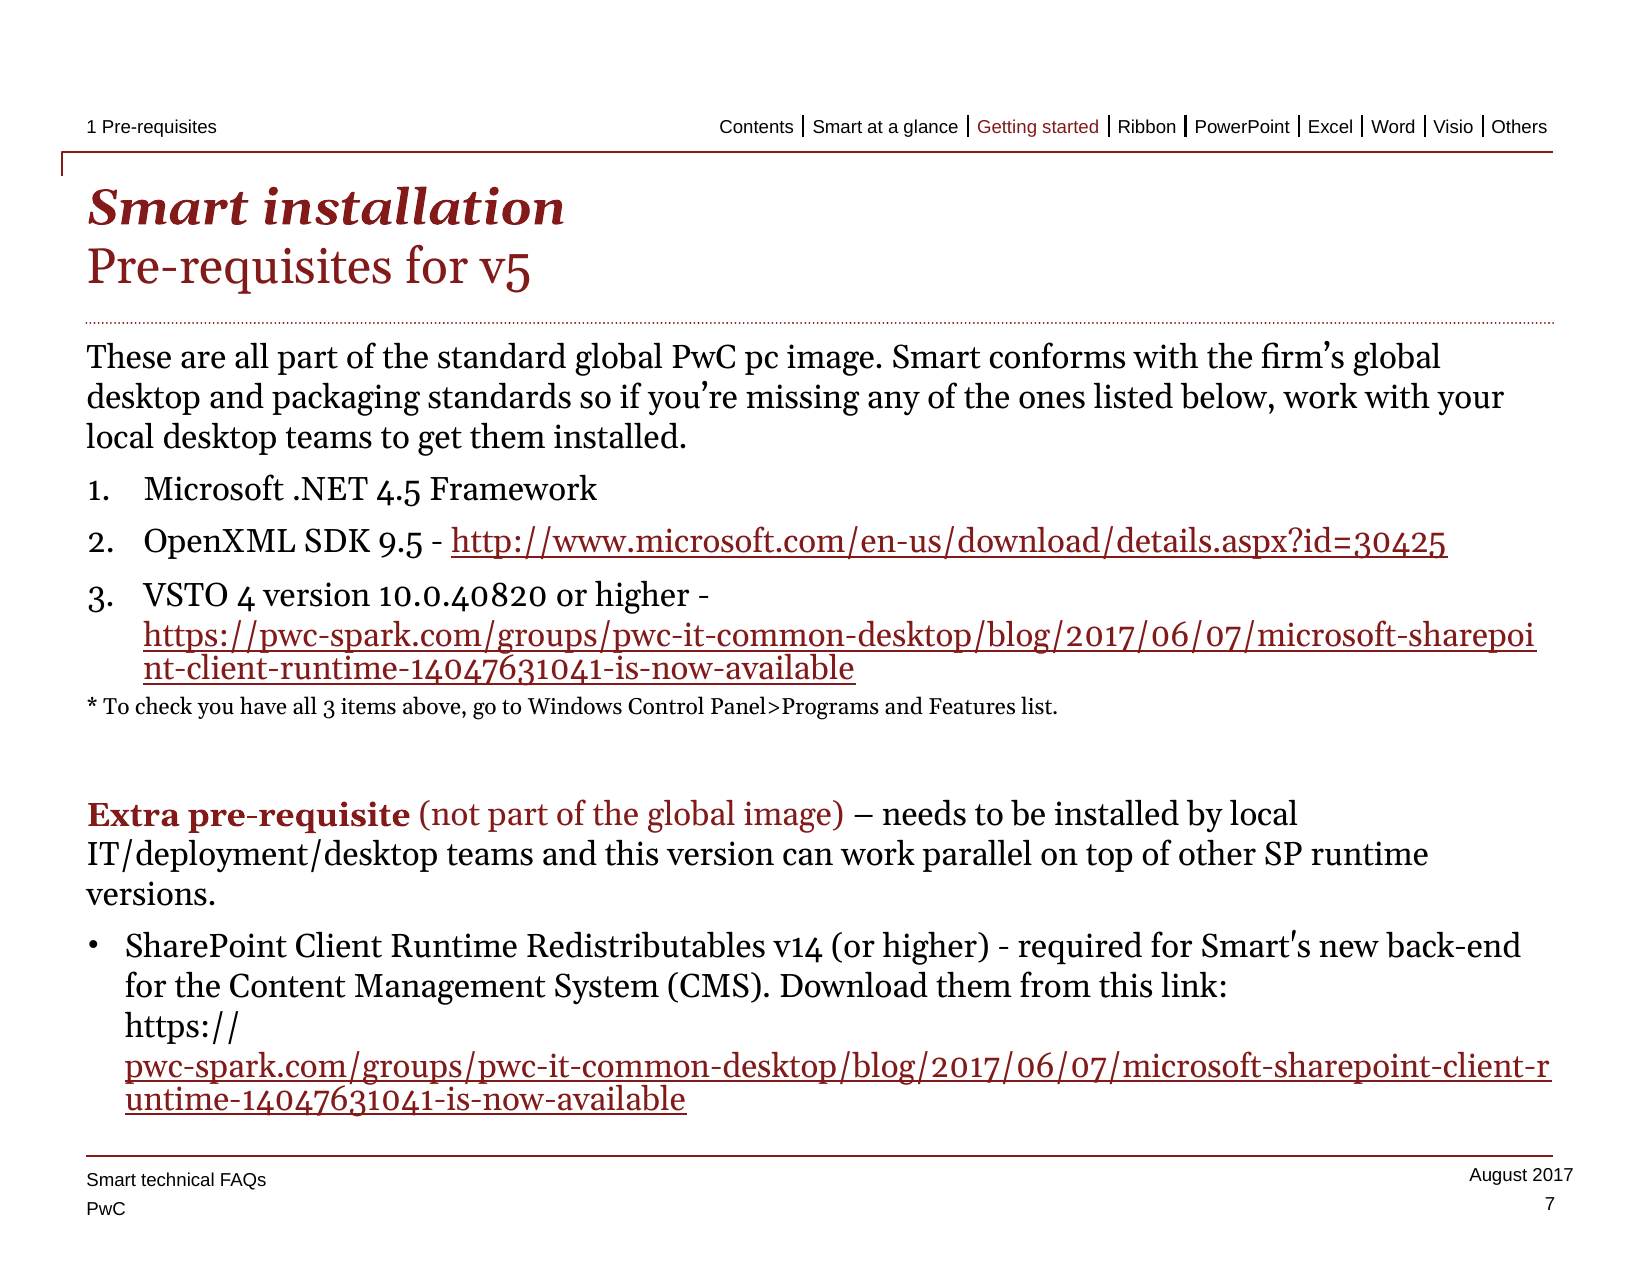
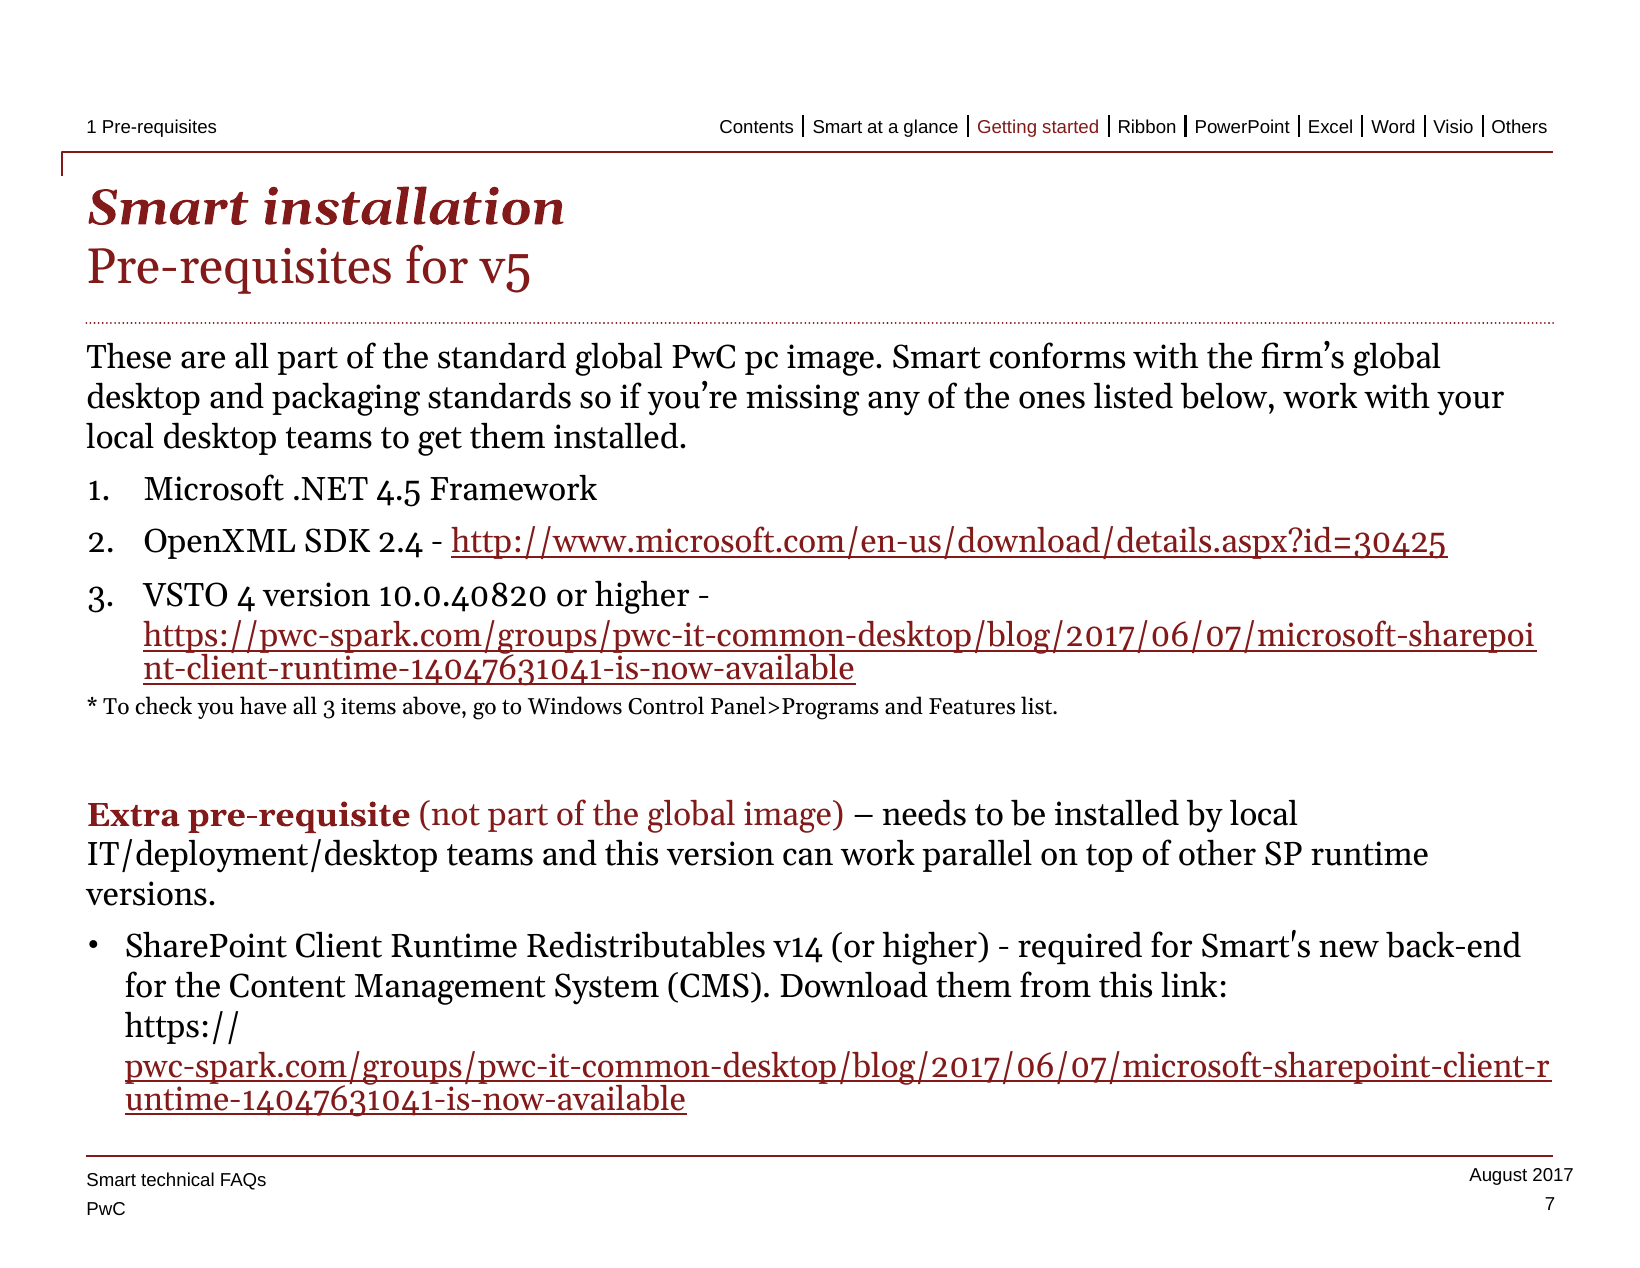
9.5: 9.5 -> 2.4
